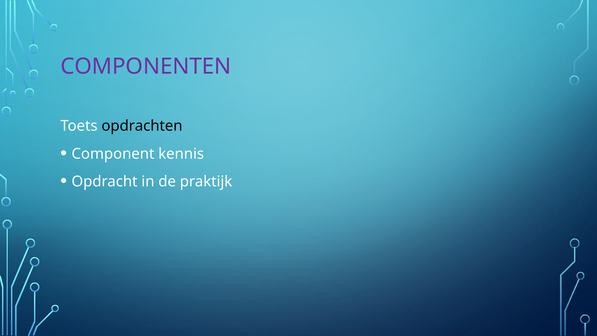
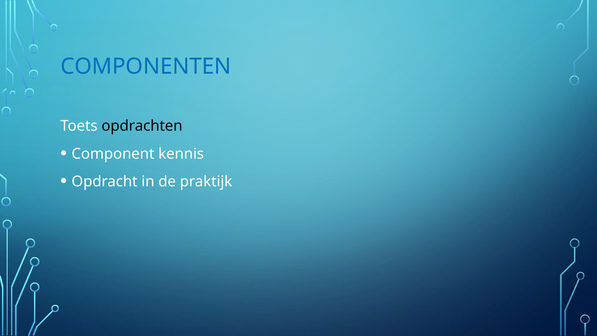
COMPONENTEN colour: purple -> blue
